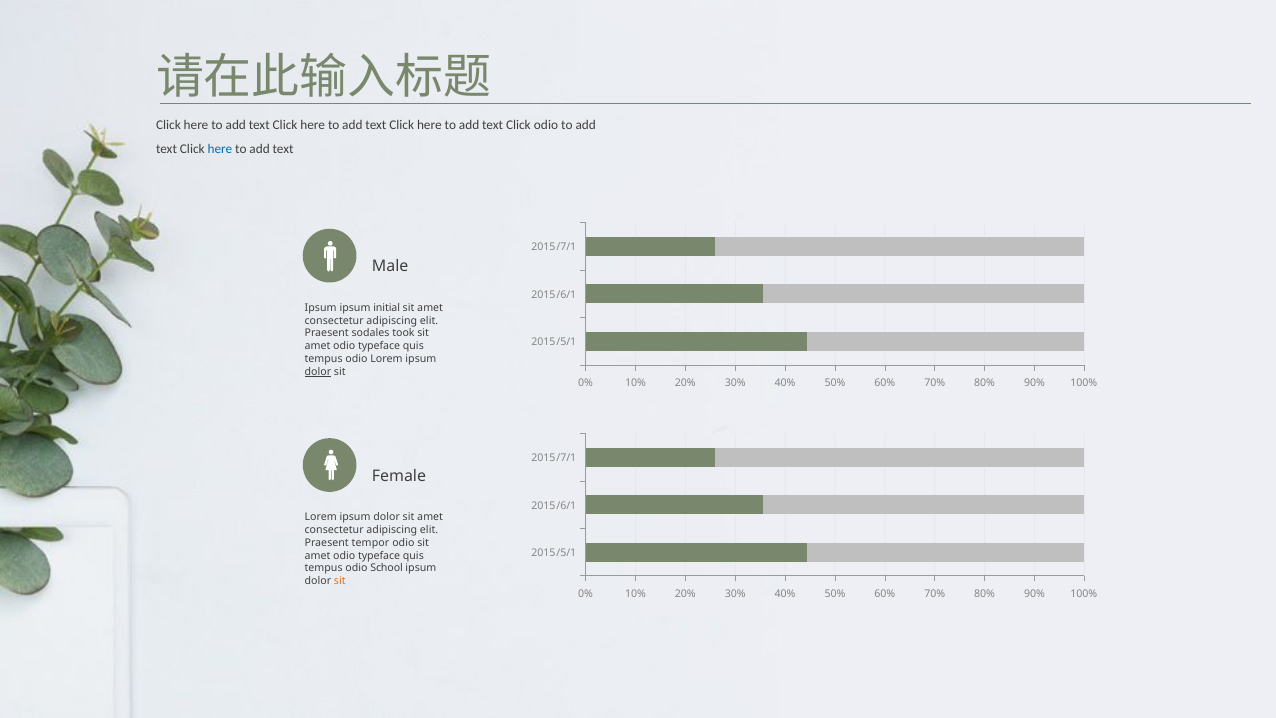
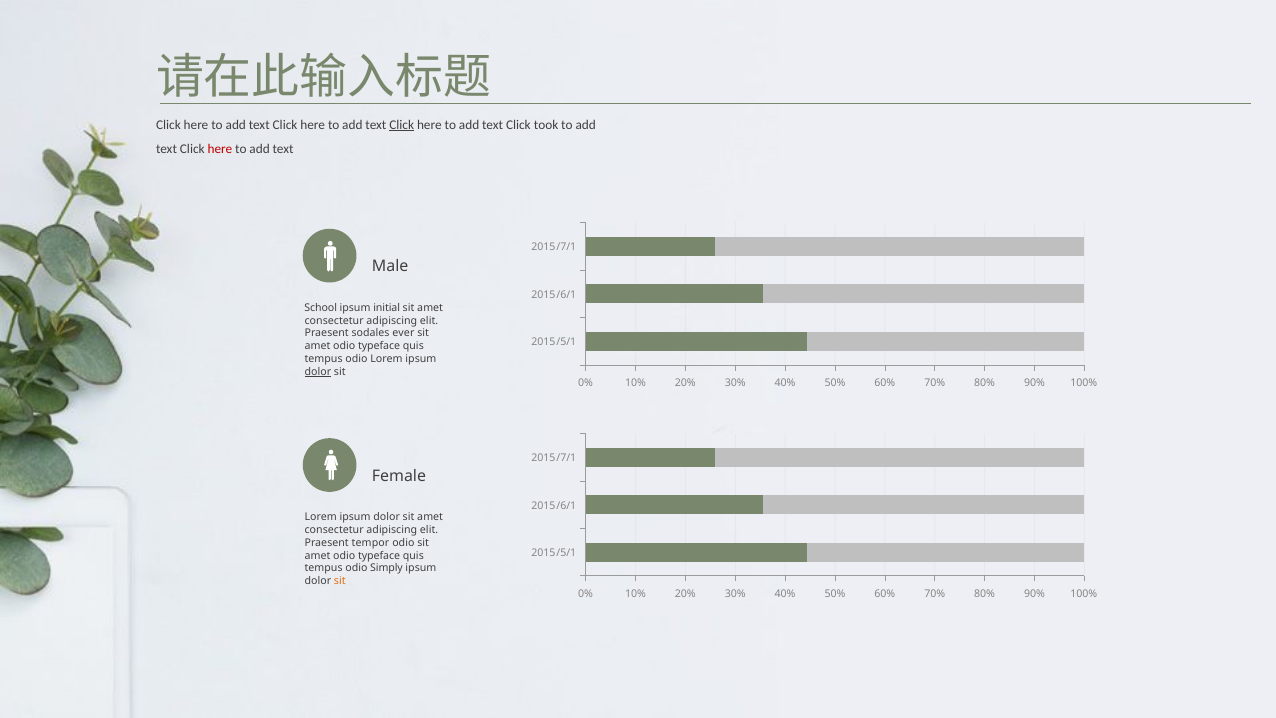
Click at (402, 125) underline: none -> present
Click odio: odio -> took
here at (220, 149) colour: blue -> red
Ipsum at (321, 308): Ipsum -> School
took: took -> ever
School: School -> Simply
